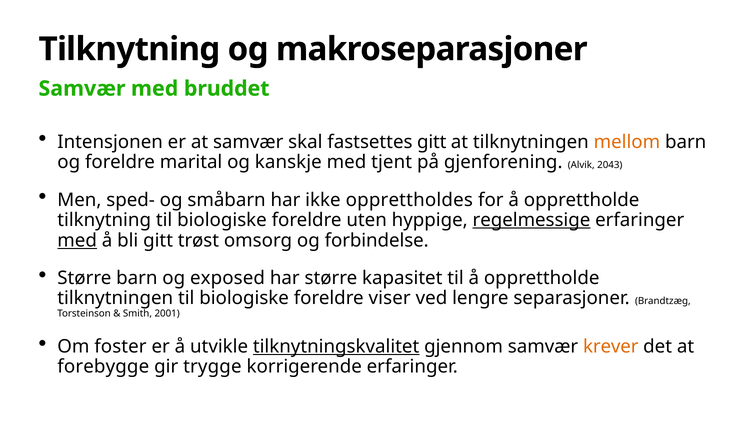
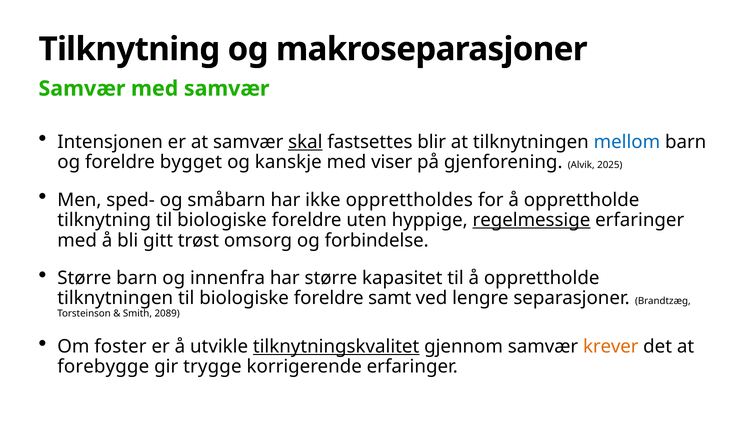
med bruddet: bruddet -> samvær
skal underline: none -> present
fastsettes gitt: gitt -> blir
mellom colour: orange -> blue
marital: marital -> bygget
tjent: tjent -> viser
2043: 2043 -> 2025
med at (77, 241) underline: present -> none
exposed: exposed -> innenfra
viser: viser -> samt
2001: 2001 -> 2089
